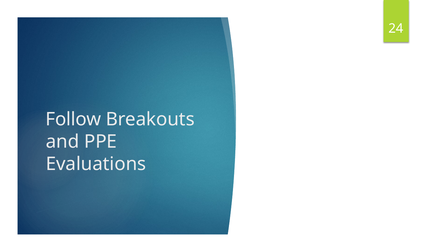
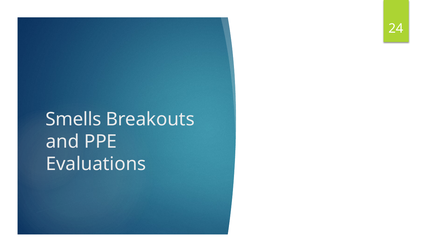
Follow: Follow -> Smells
